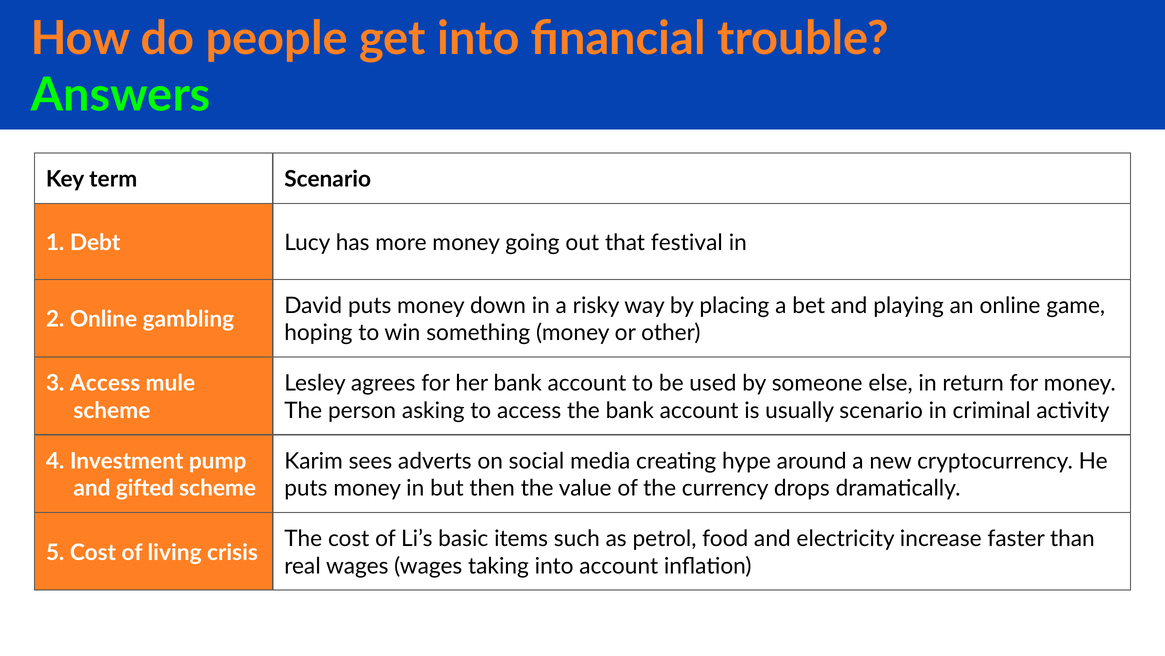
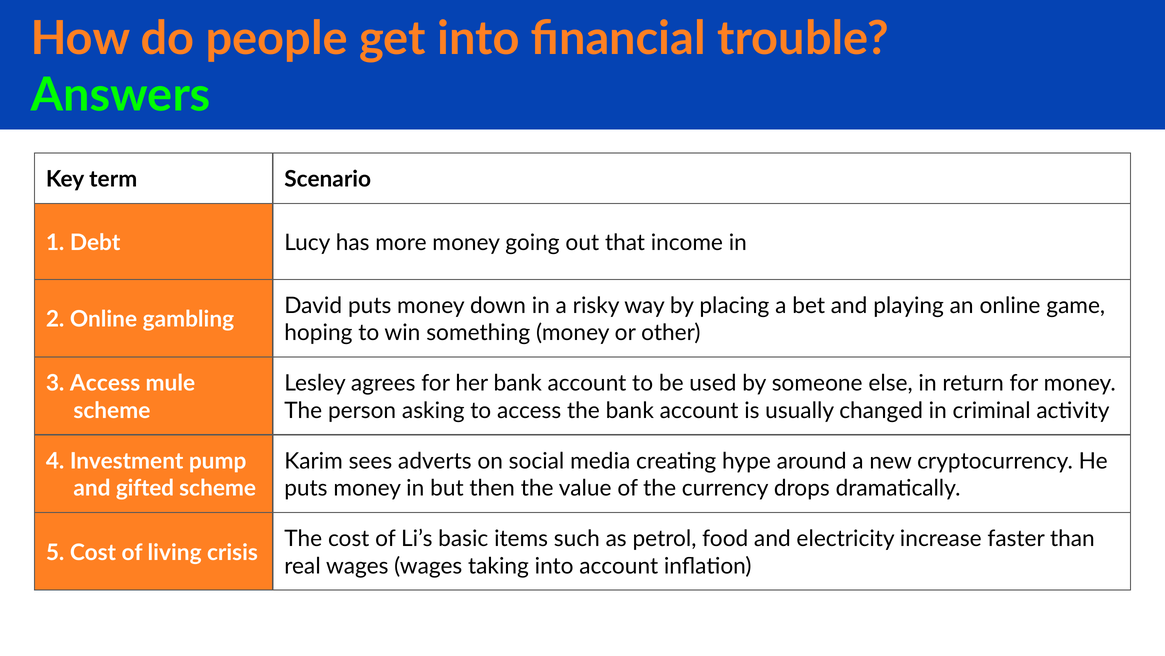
festival: festival -> income
usually scenario: scenario -> changed
